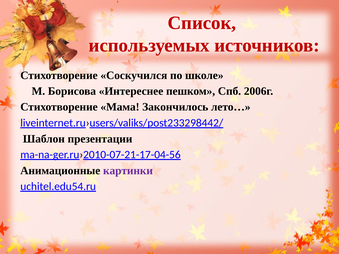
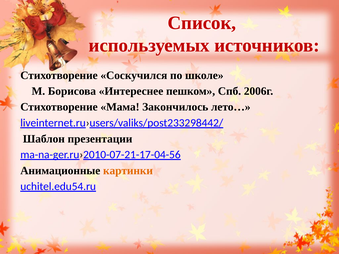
картинки colour: purple -> orange
